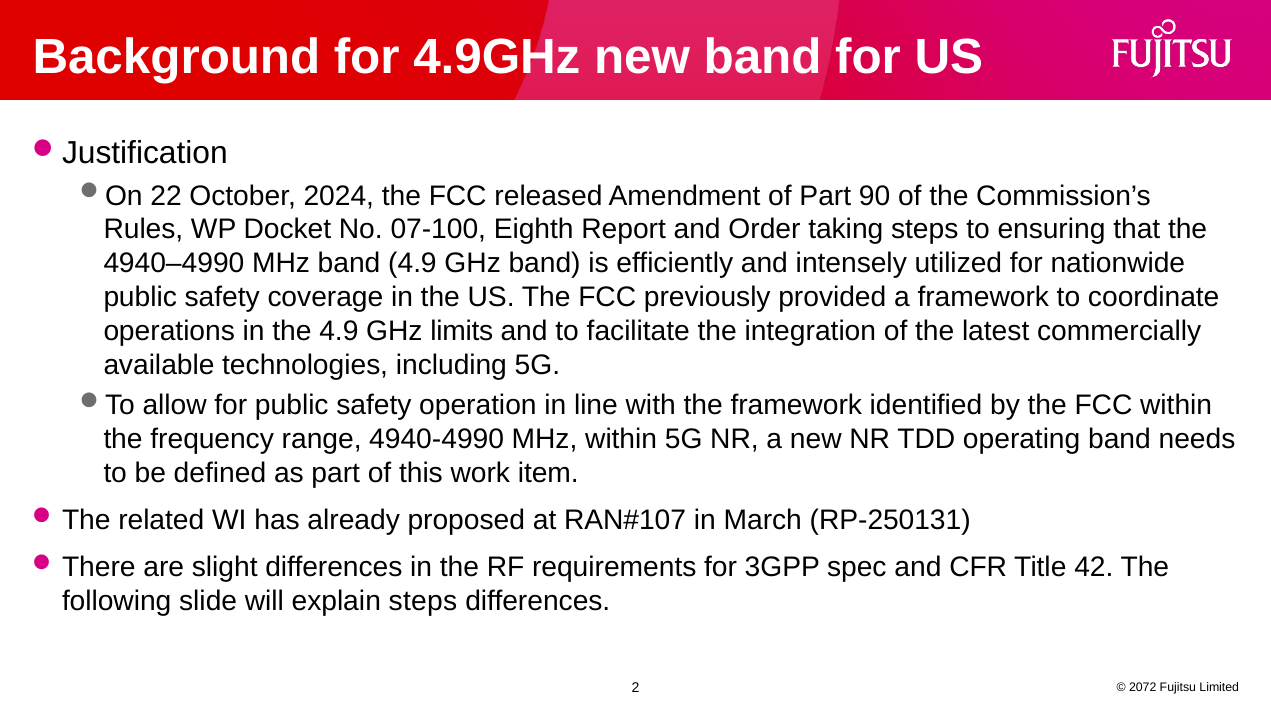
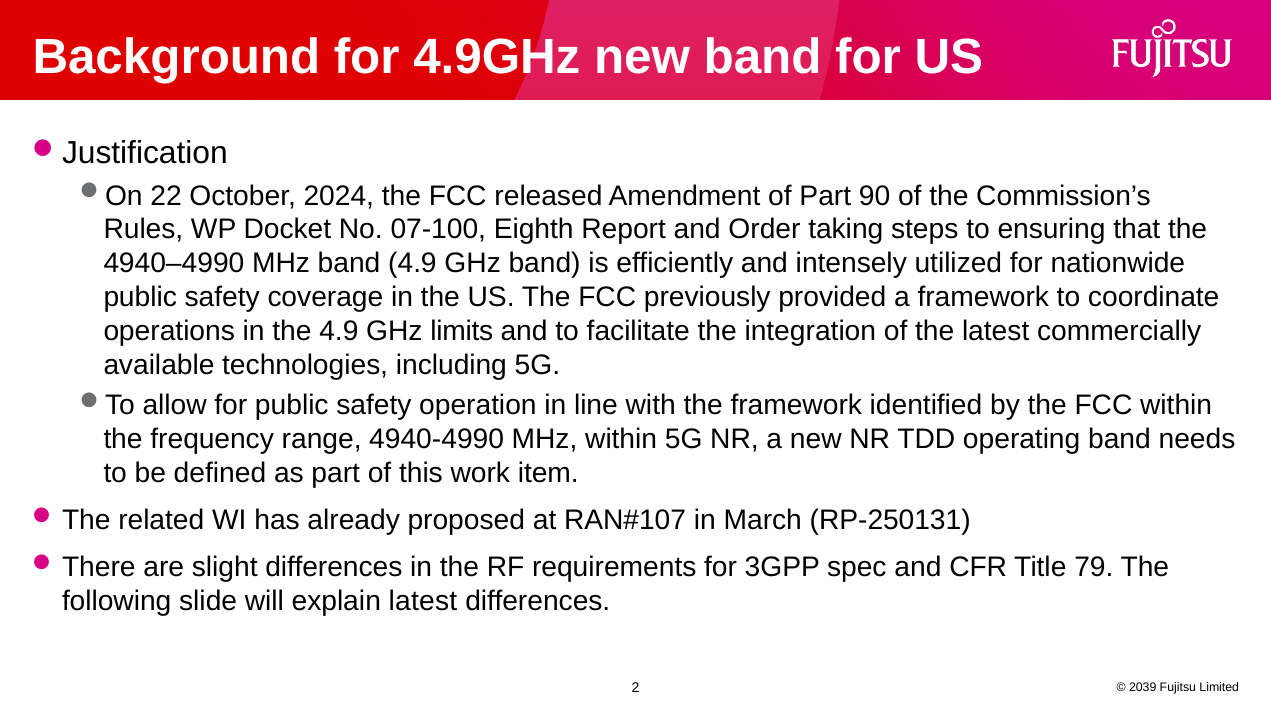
42: 42 -> 79
explain steps: steps -> latest
2072: 2072 -> 2039
